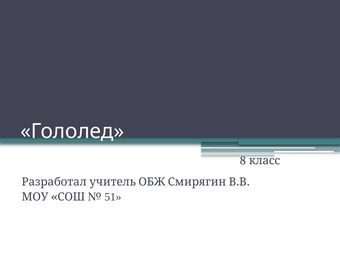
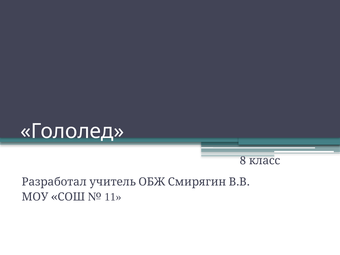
51: 51 -> 11
